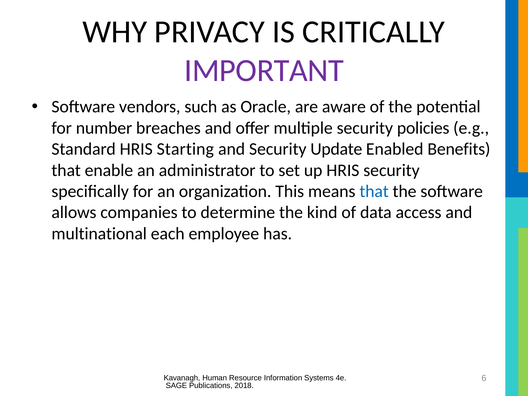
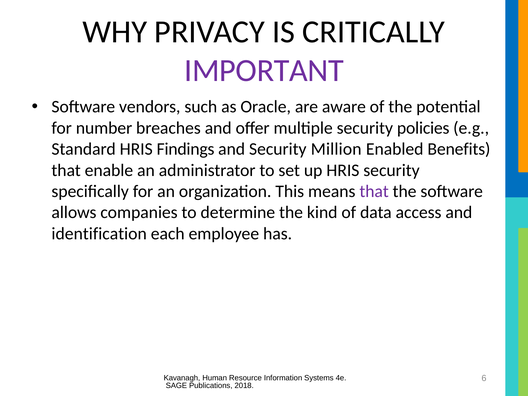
Starting: Starting -> Findings
Update: Update -> Million
that at (374, 191) colour: blue -> purple
multinational: multinational -> identification
